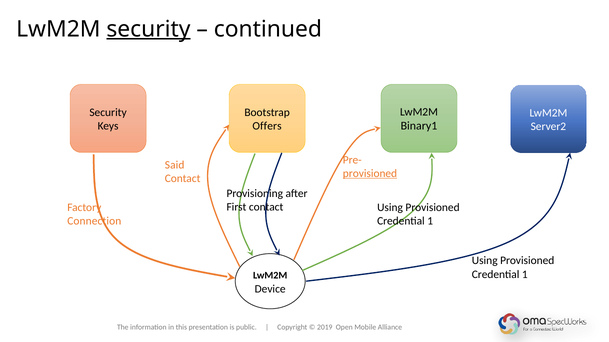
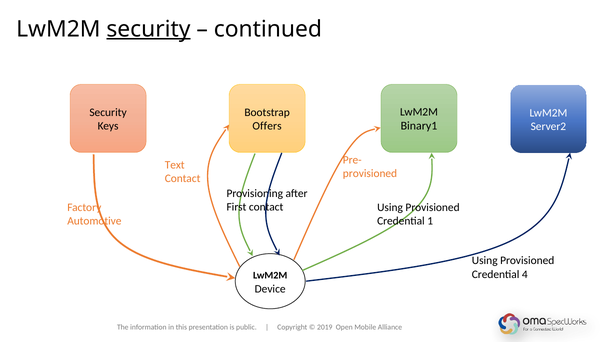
Said: Said -> Text
provisioned at (370, 174) underline: present -> none
Connection: Connection -> Automotive
1 at (525, 275): 1 -> 4
